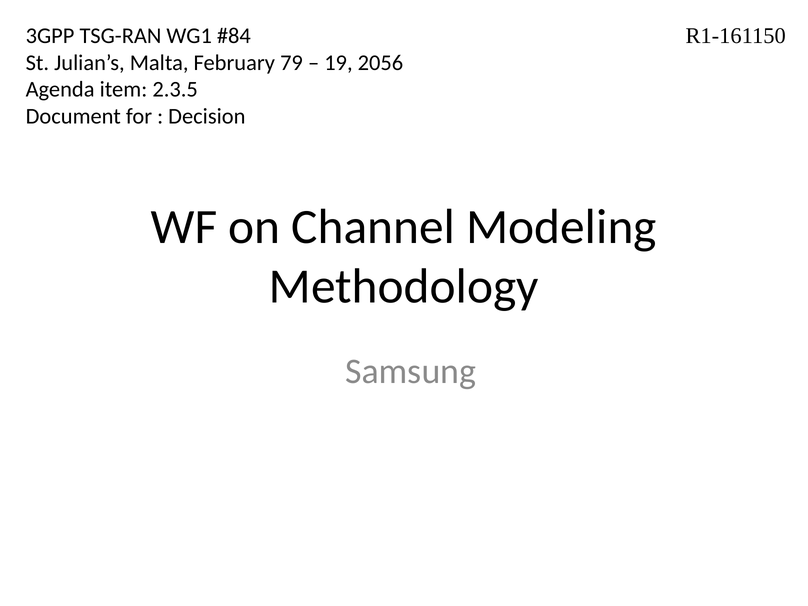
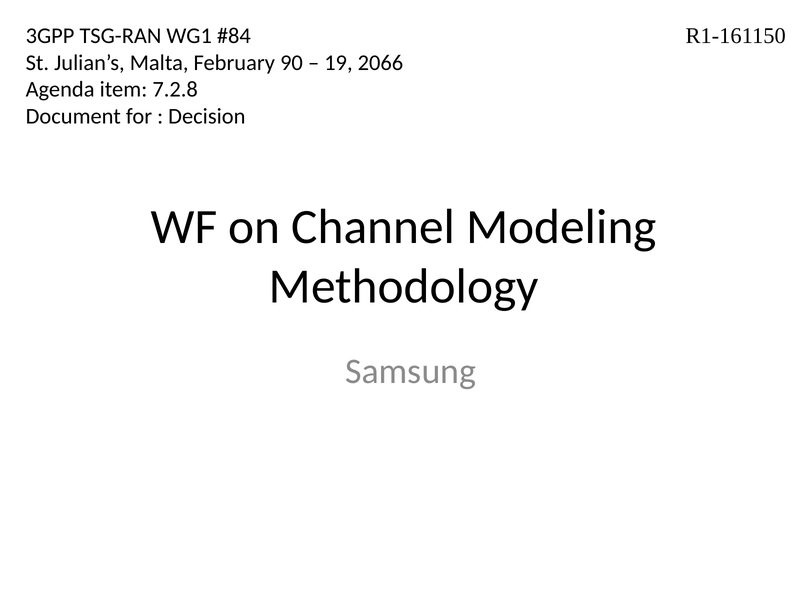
79: 79 -> 90
2056: 2056 -> 2066
2.3.5: 2.3.5 -> 7.2.8
